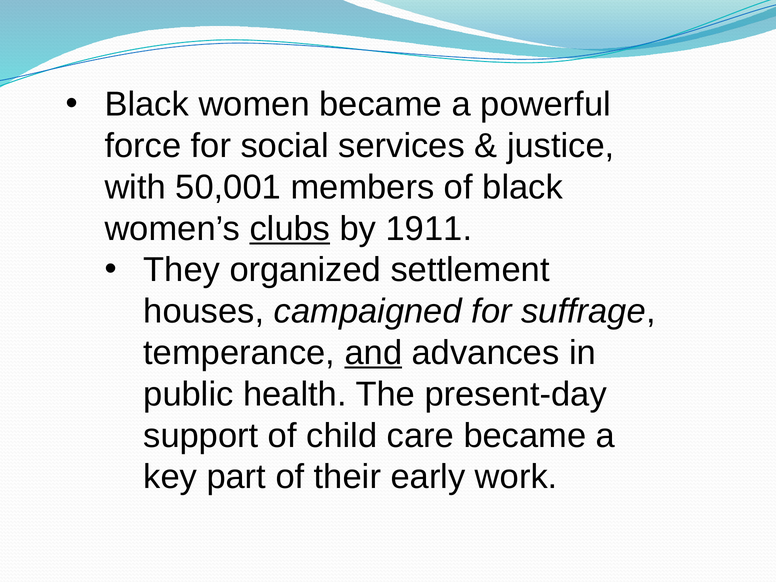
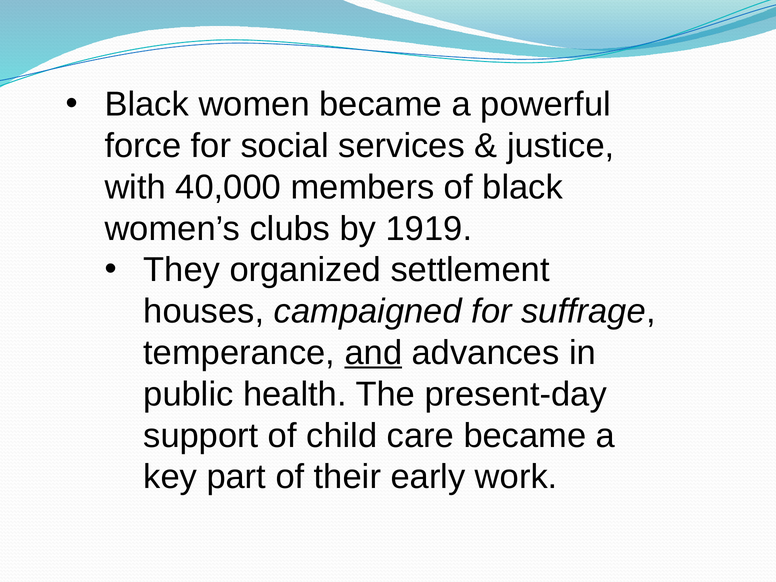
50,001: 50,001 -> 40,000
clubs underline: present -> none
1911: 1911 -> 1919
